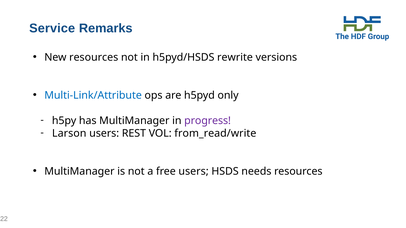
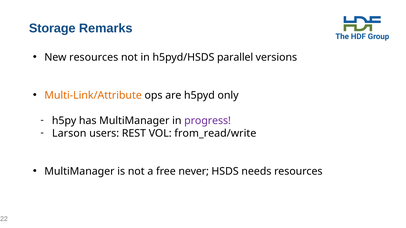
Service: Service -> Storage
rewrite: rewrite -> parallel
Multi-Link/Attribute colour: blue -> orange
free users: users -> never
